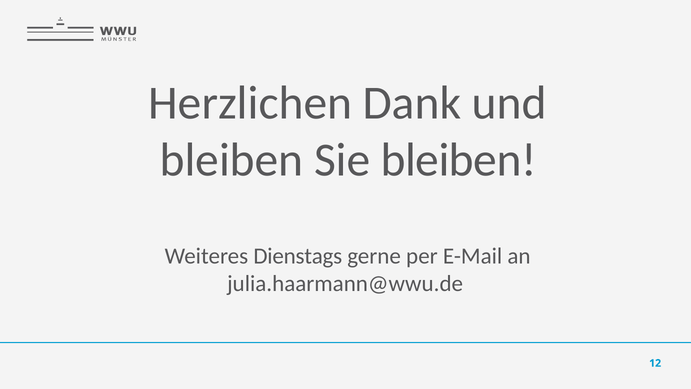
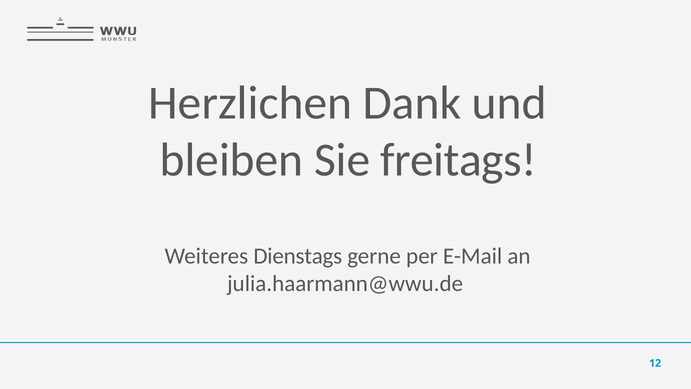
Sie bleiben: bleiben -> freitags
